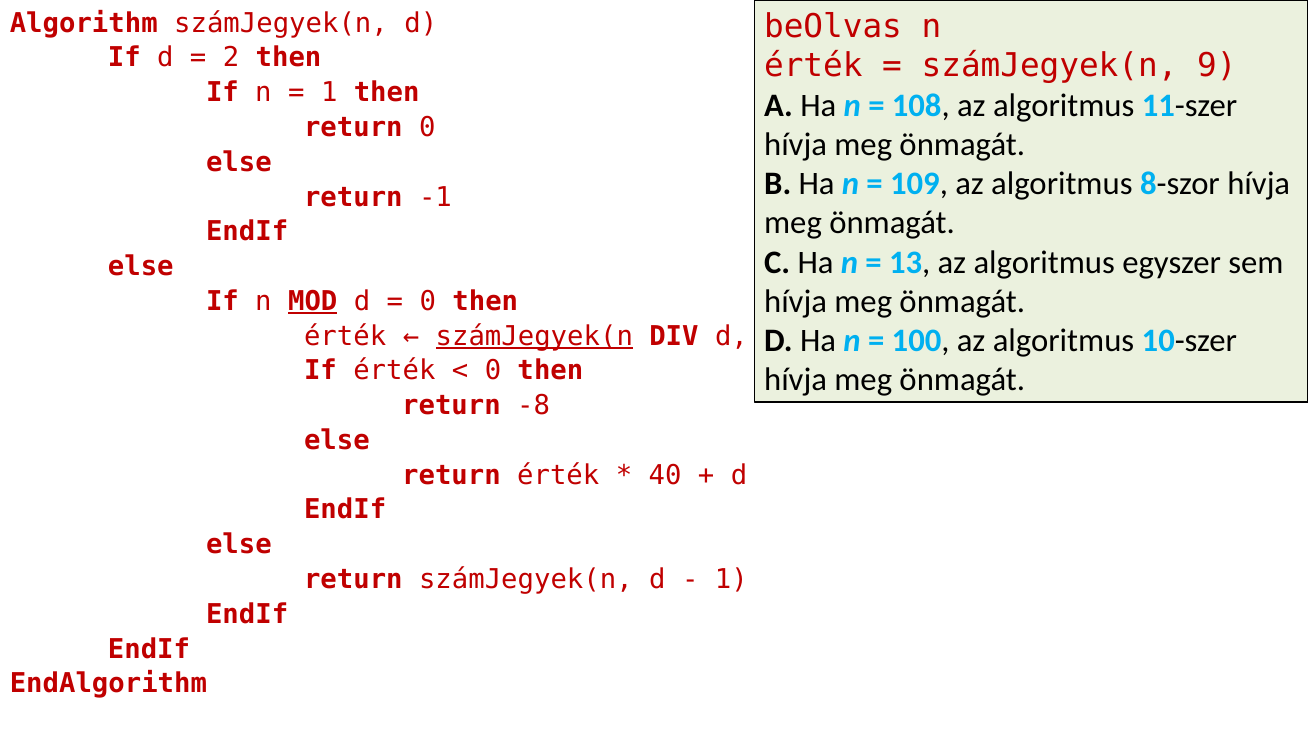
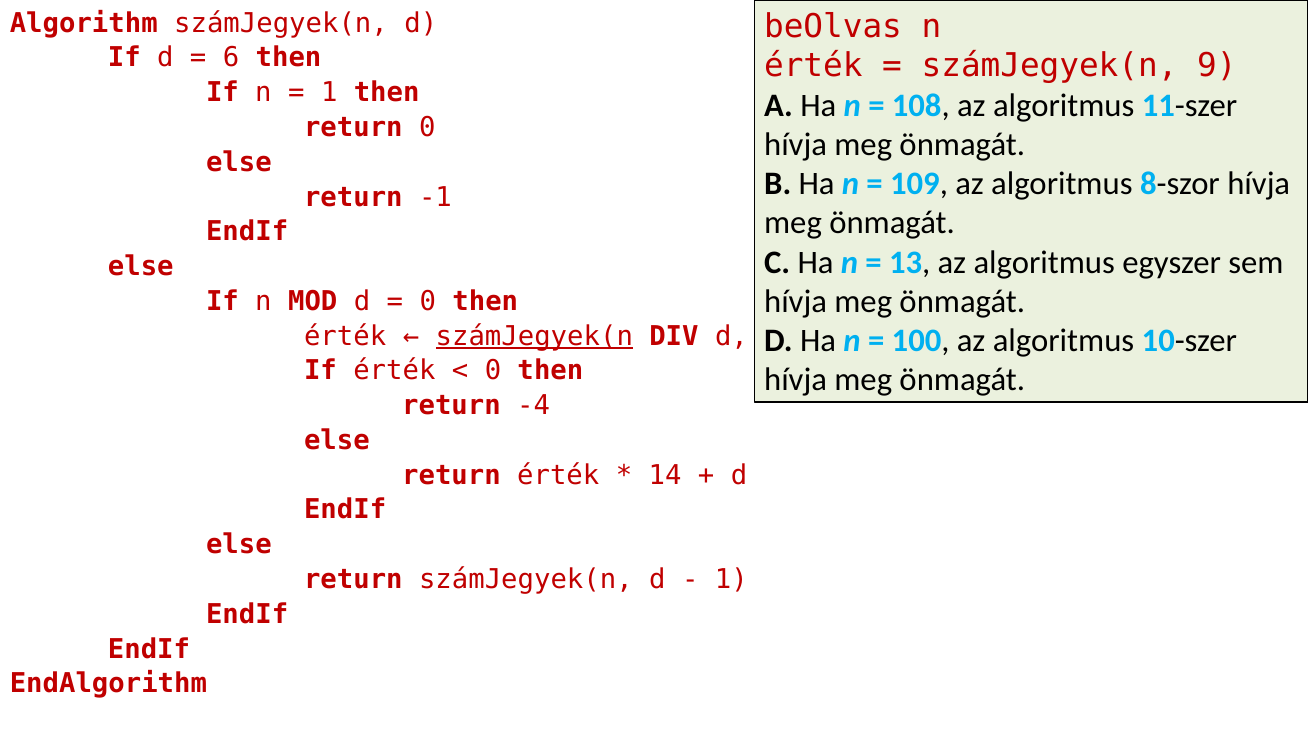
2: 2 -> 6
MOD underline: present -> none
-8: -8 -> -4
40: 40 -> 14
